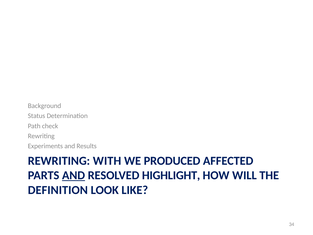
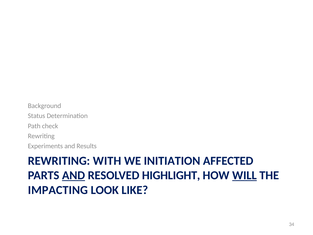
PRODUCED: PRODUCED -> INITIATION
WILL underline: none -> present
DEFINITION: DEFINITION -> IMPACTING
